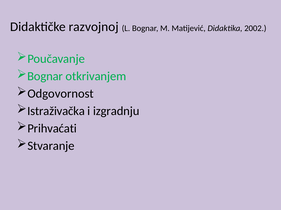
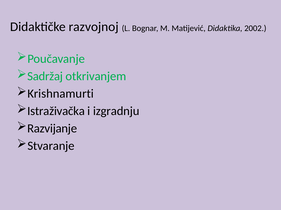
Bognar at (45, 76): Bognar -> Sadržaj
Odgovornost: Odgovornost -> Krishnamurti
Prihvaćati: Prihvaćati -> Razvijanje
